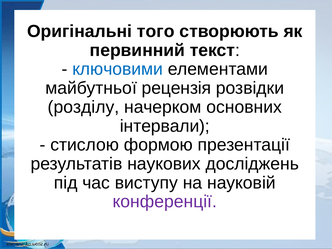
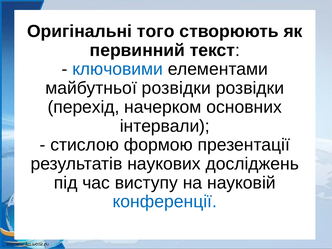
майбутньої рецензія: рецензія -> розвідки
розділу: розділу -> перехід
конференції colour: purple -> blue
